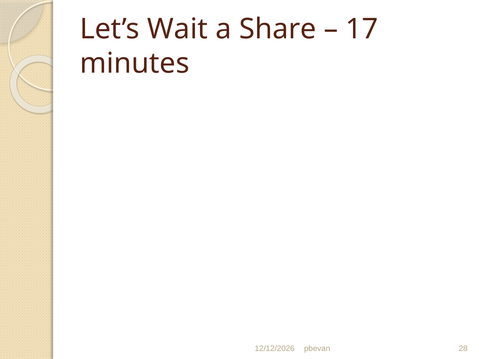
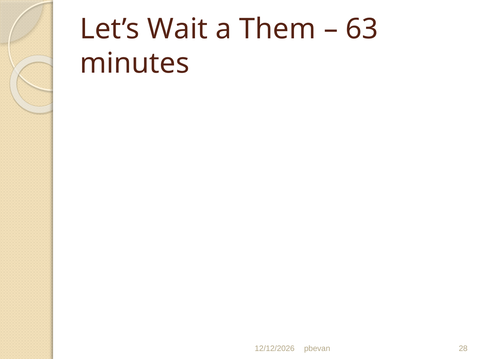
Share: Share -> Them
17: 17 -> 63
